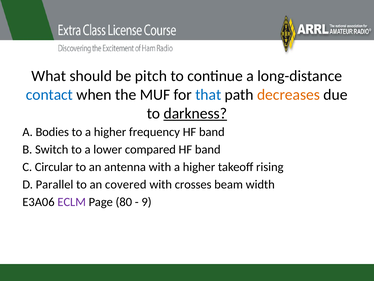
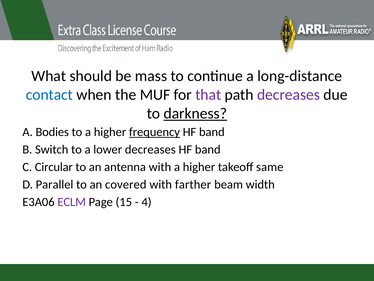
pitch: pitch -> mass
that colour: blue -> purple
decreases at (289, 95) colour: orange -> purple
frequency underline: none -> present
lower compared: compared -> decreases
rising: rising -> same
crosses: crosses -> farther
80: 80 -> 15
9: 9 -> 4
